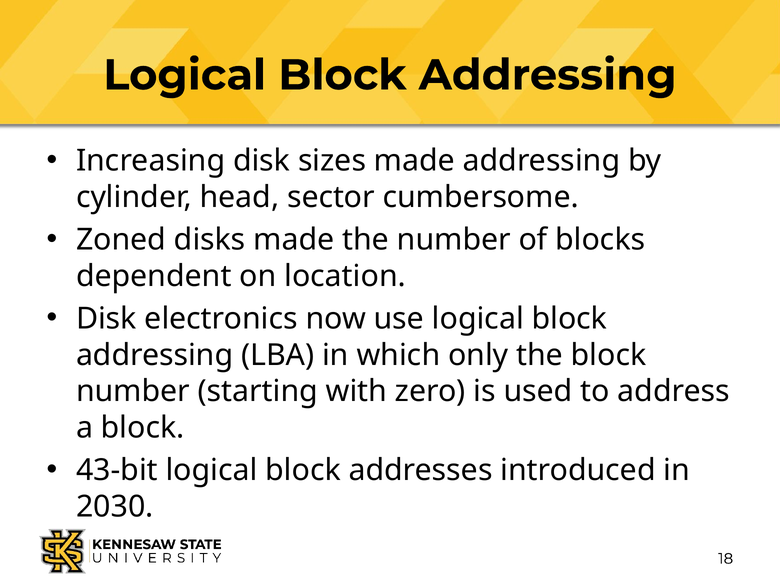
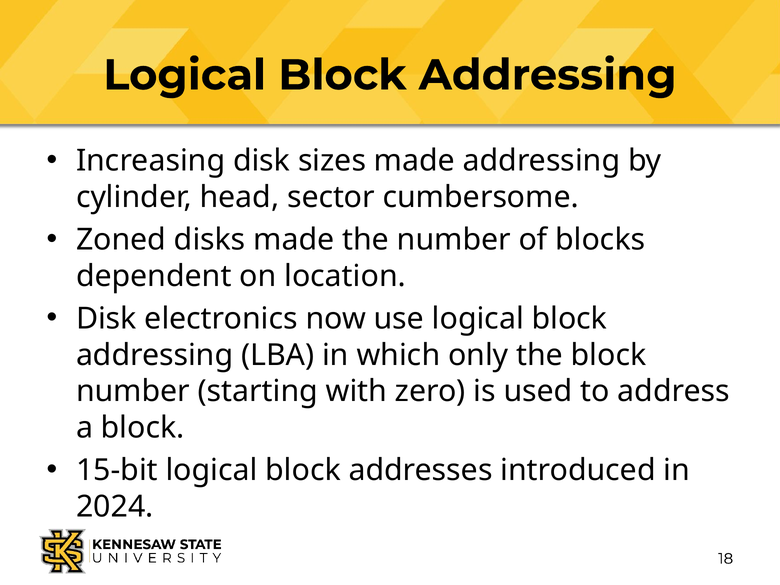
43-bit: 43-bit -> 15-bit
2030: 2030 -> 2024
